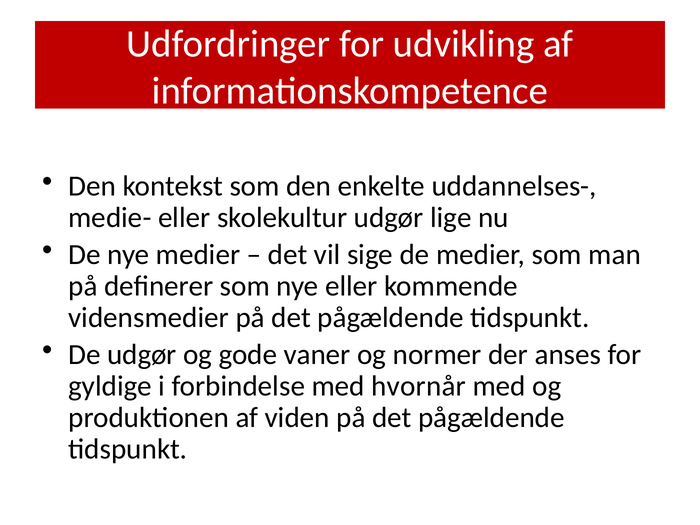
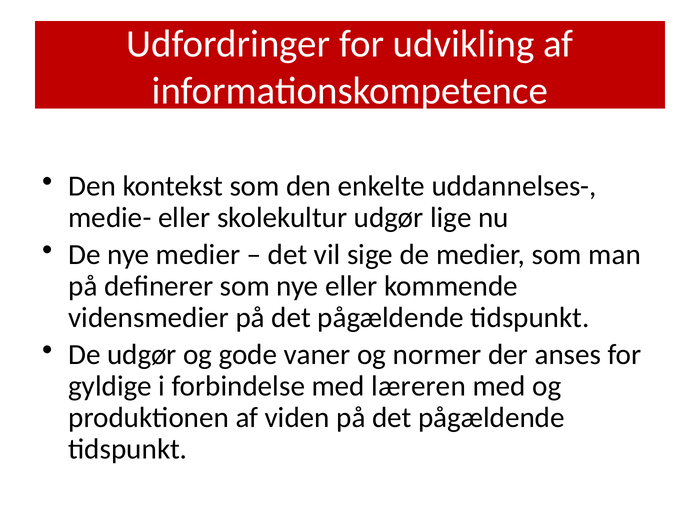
hvornår: hvornår -> læreren
